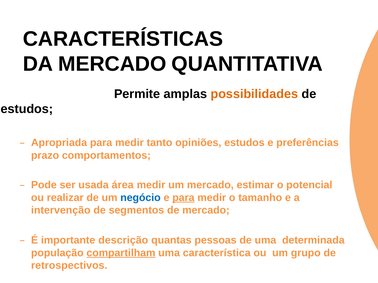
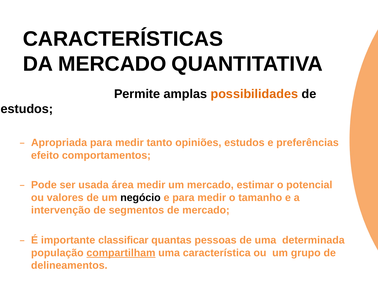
prazo: prazo -> efeito
realizar: realizar -> valores
negócio colour: blue -> black
para at (183, 198) underline: present -> none
descrição: descrição -> classificar
retrospectivos: retrospectivos -> delineamentos
